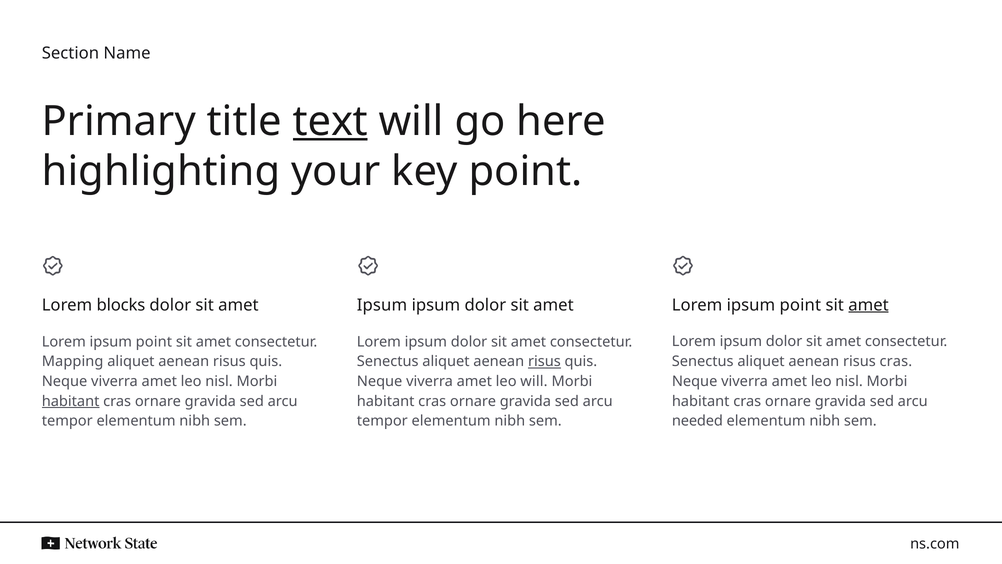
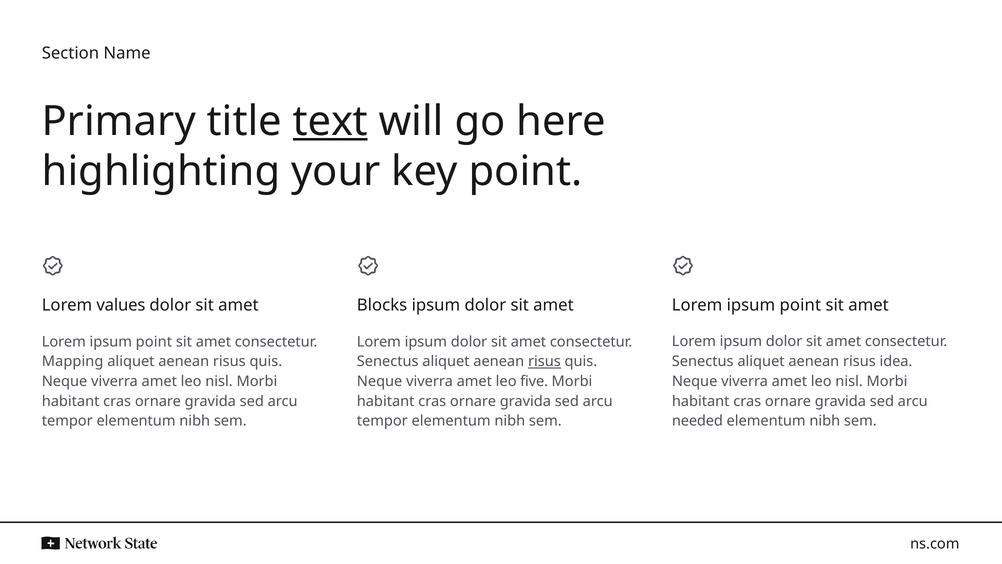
amet at (868, 305) underline: present -> none
blocks: blocks -> values
amet Ipsum: Ipsum -> Blocks
risus cras: cras -> idea
leo will: will -> five
habitant at (71, 401) underline: present -> none
